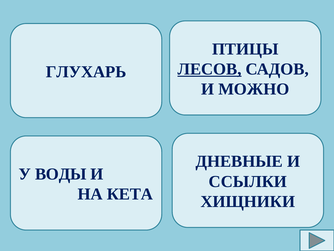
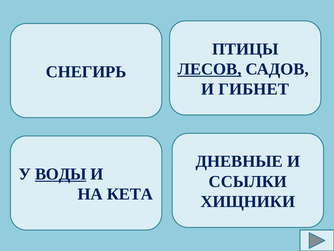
ГЛУХАРЬ: ГЛУХАРЬ -> СНЕГИРЬ
МОЖНО: МОЖНО -> ГИБНЕТ
ВОДЫ underline: none -> present
